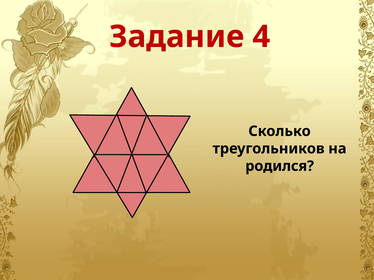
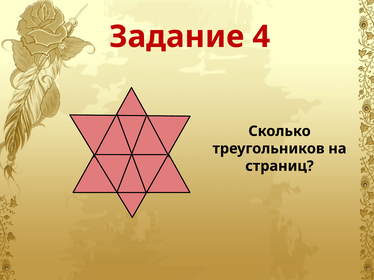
родился: родился -> страниц
